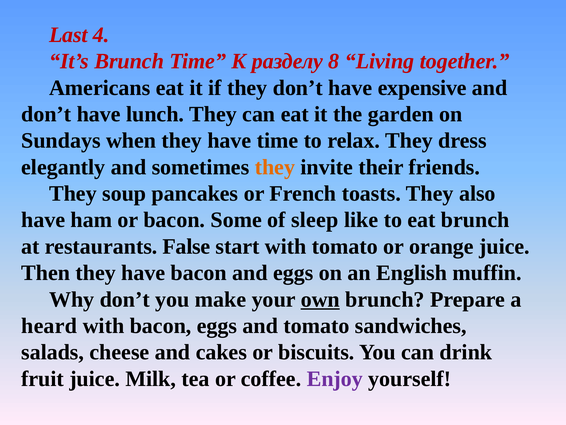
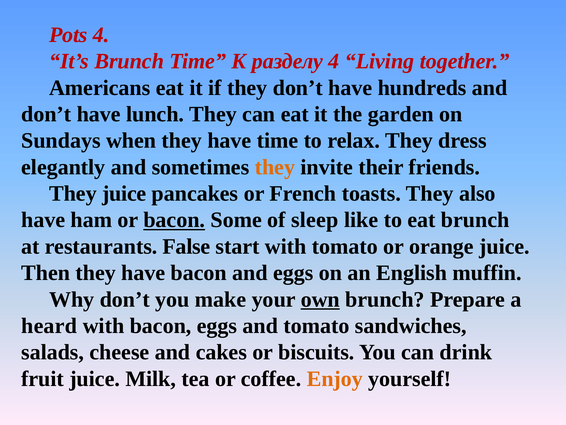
Last: Last -> Pots
разделу 8: 8 -> 4
expensive: expensive -> hundreds
They soup: soup -> juice
bacon at (174, 220) underline: none -> present
Enjoy colour: purple -> orange
